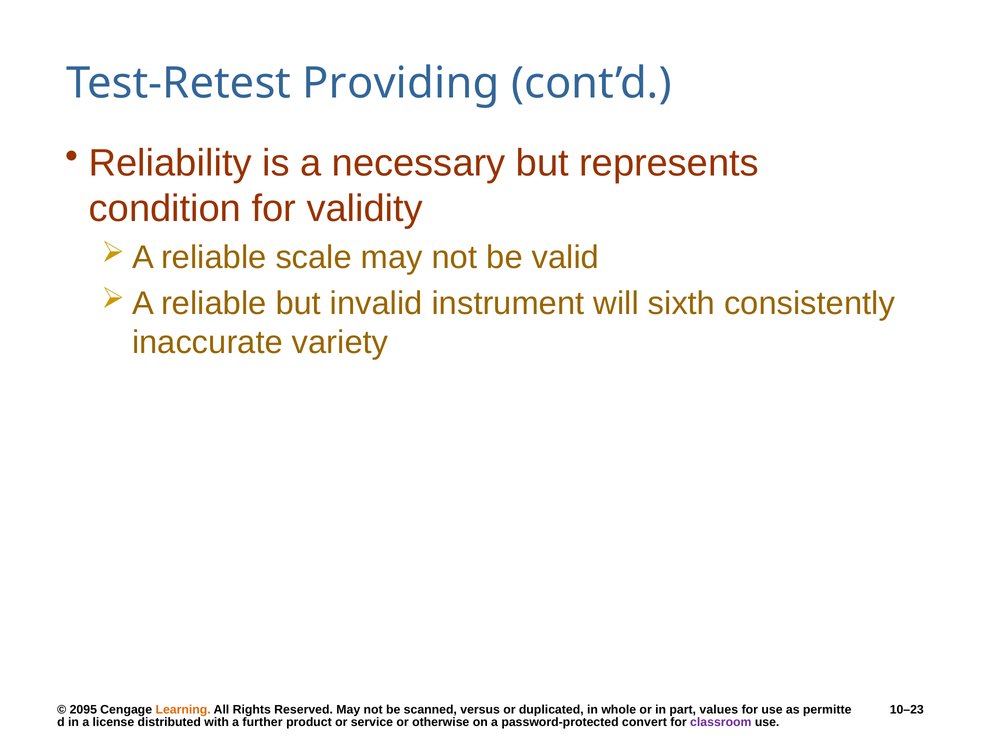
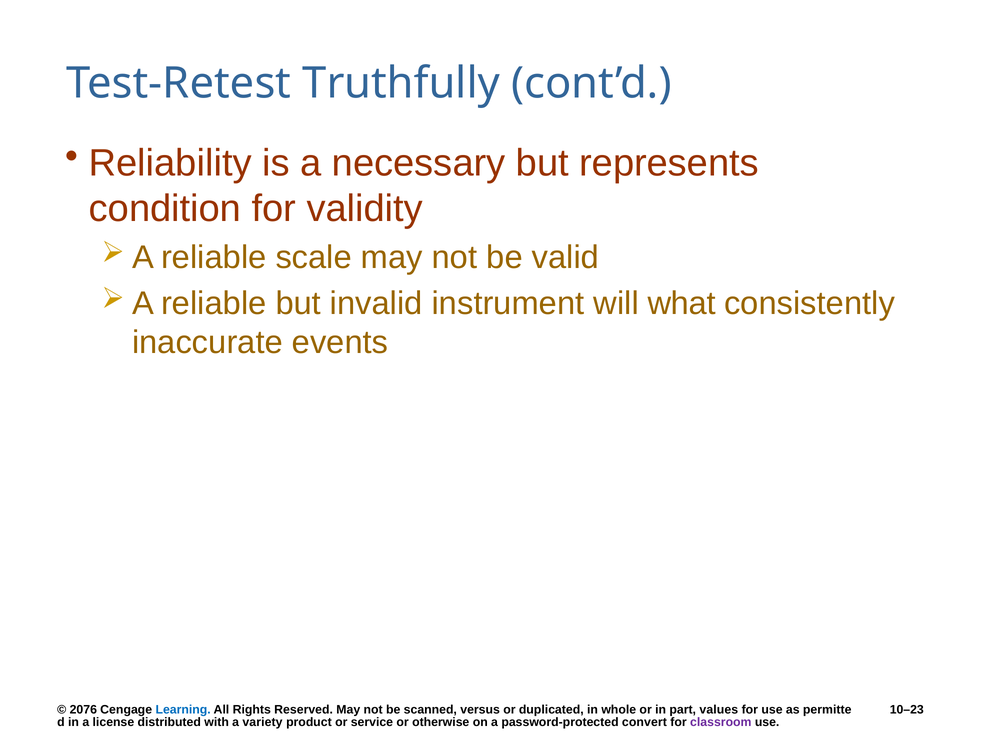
Providing: Providing -> Truthfully
sixth: sixth -> what
variety: variety -> events
2095: 2095 -> 2076
Learning colour: orange -> blue
further: further -> variety
